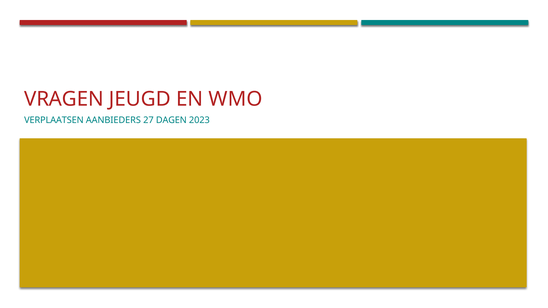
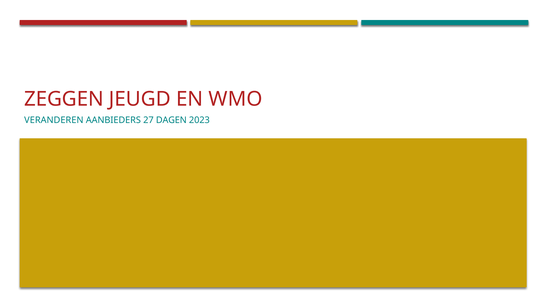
VRAGEN: VRAGEN -> ZEGGEN
VERPLAATSEN: VERPLAATSEN -> VERANDEREN
